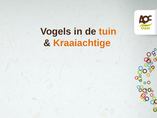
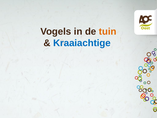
Kraaiachtige colour: orange -> blue
